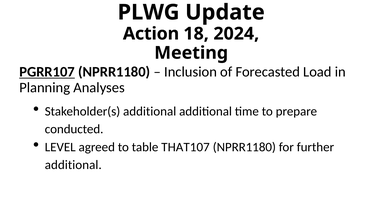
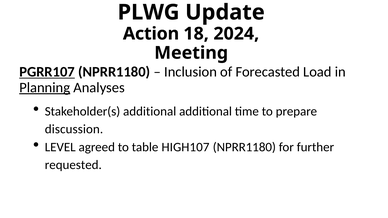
Planning underline: none -> present
conducted: conducted -> discussion
THAT107: THAT107 -> HIGH107
additional at (73, 165): additional -> requested
